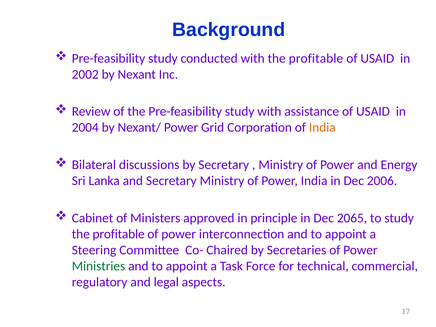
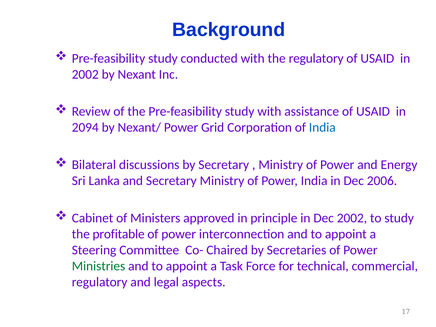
with the profitable: profitable -> regulatory
2004: 2004 -> 2094
India at (322, 128) colour: orange -> blue
Dec 2065: 2065 -> 2002
